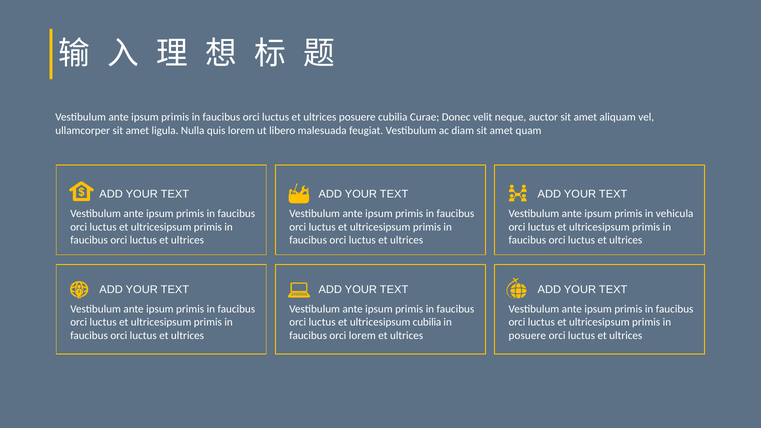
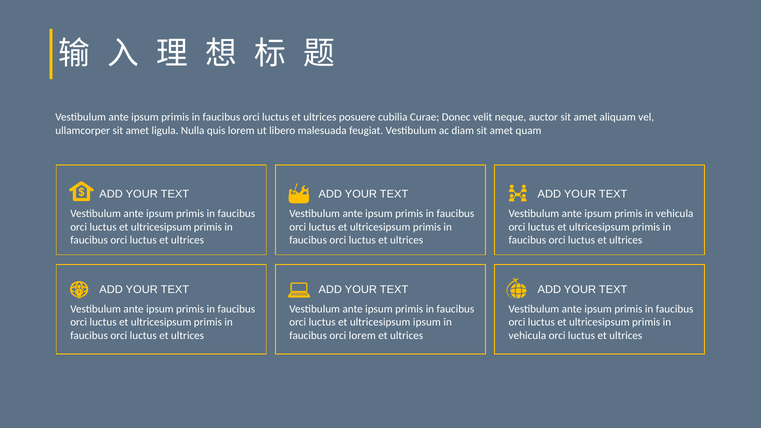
ultricesipsum cubilia: cubilia -> ipsum
posuere at (527, 336): posuere -> vehicula
